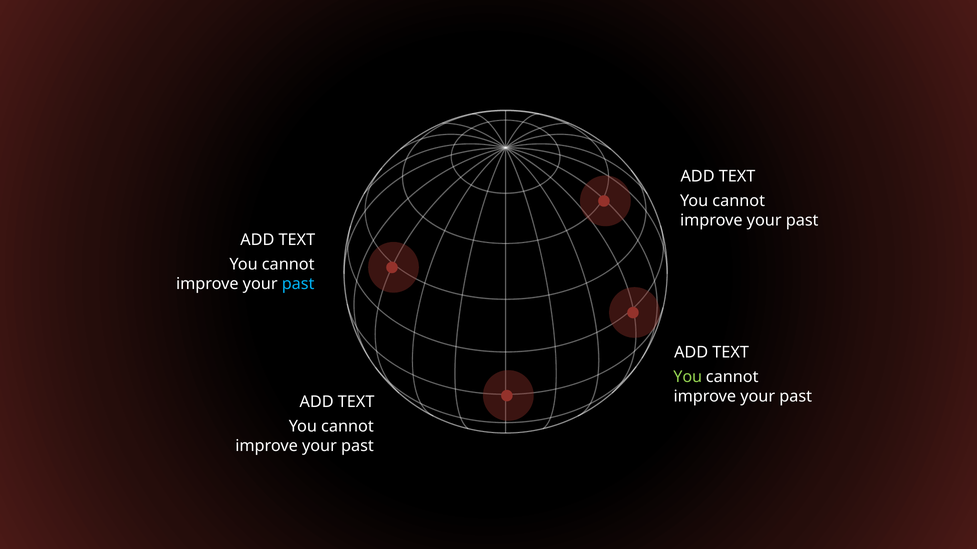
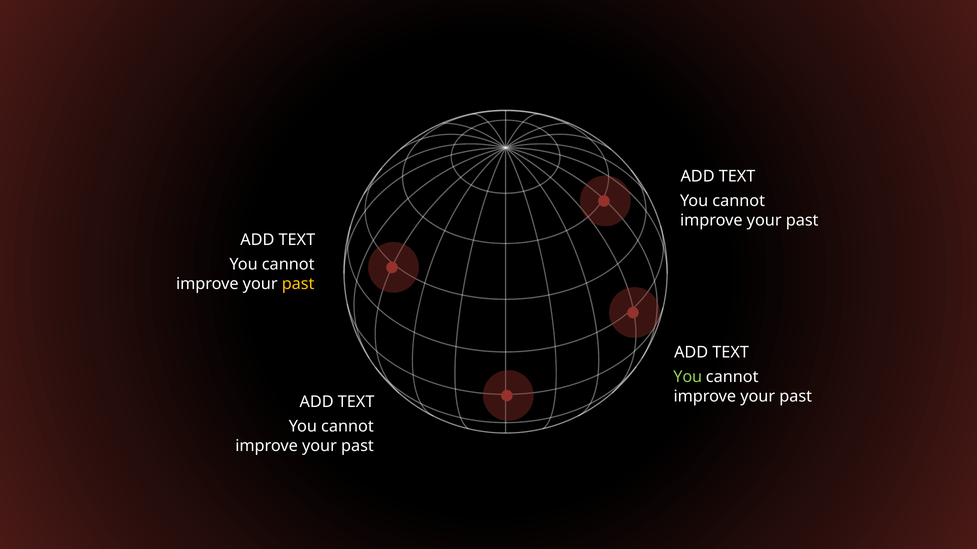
past at (298, 284) colour: light blue -> yellow
